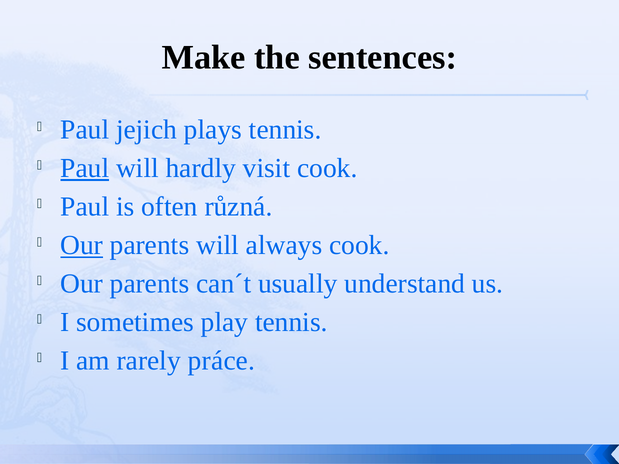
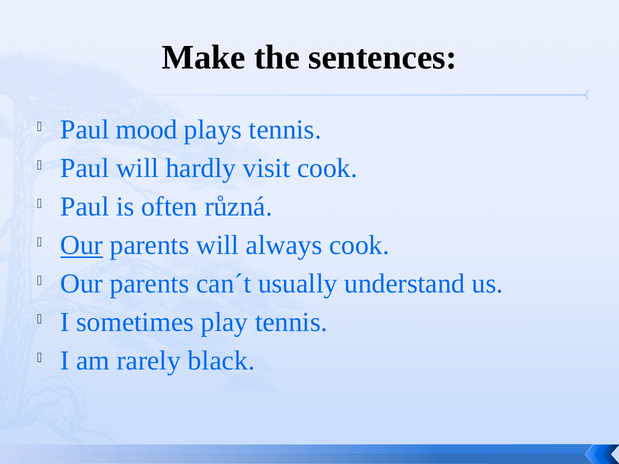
jejich: jejich -> mood
Paul at (85, 168) underline: present -> none
práce: práce -> black
